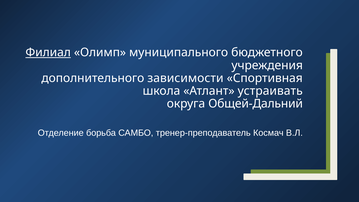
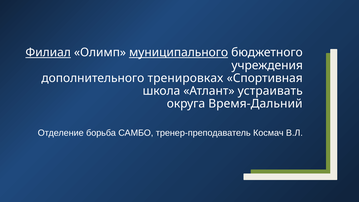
муниципального underline: none -> present
зависимости: зависимости -> тренировках
Общей-Дальний: Общей-Дальний -> Время-Дальний
